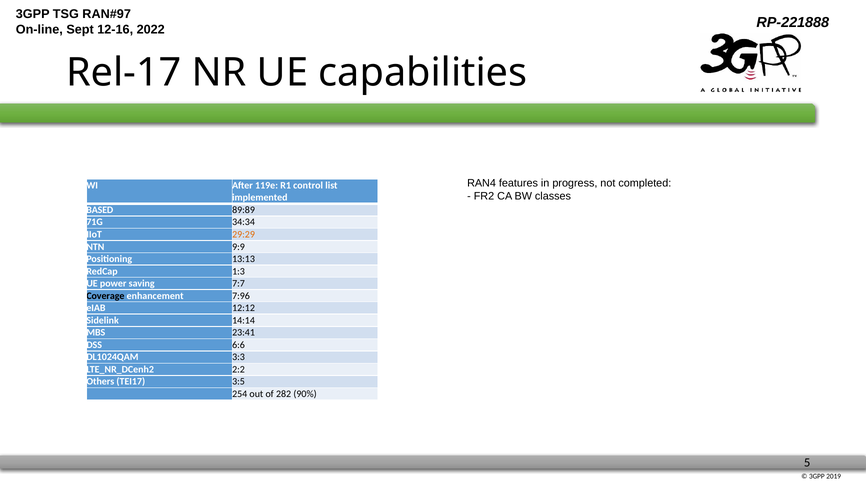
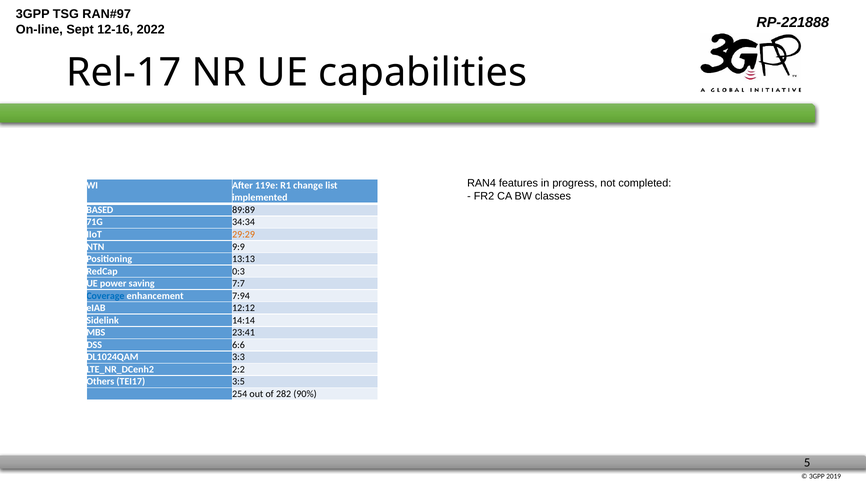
control: control -> change
1:3: 1:3 -> 0:3
Coverage colour: black -> blue
7:96: 7:96 -> 7:94
